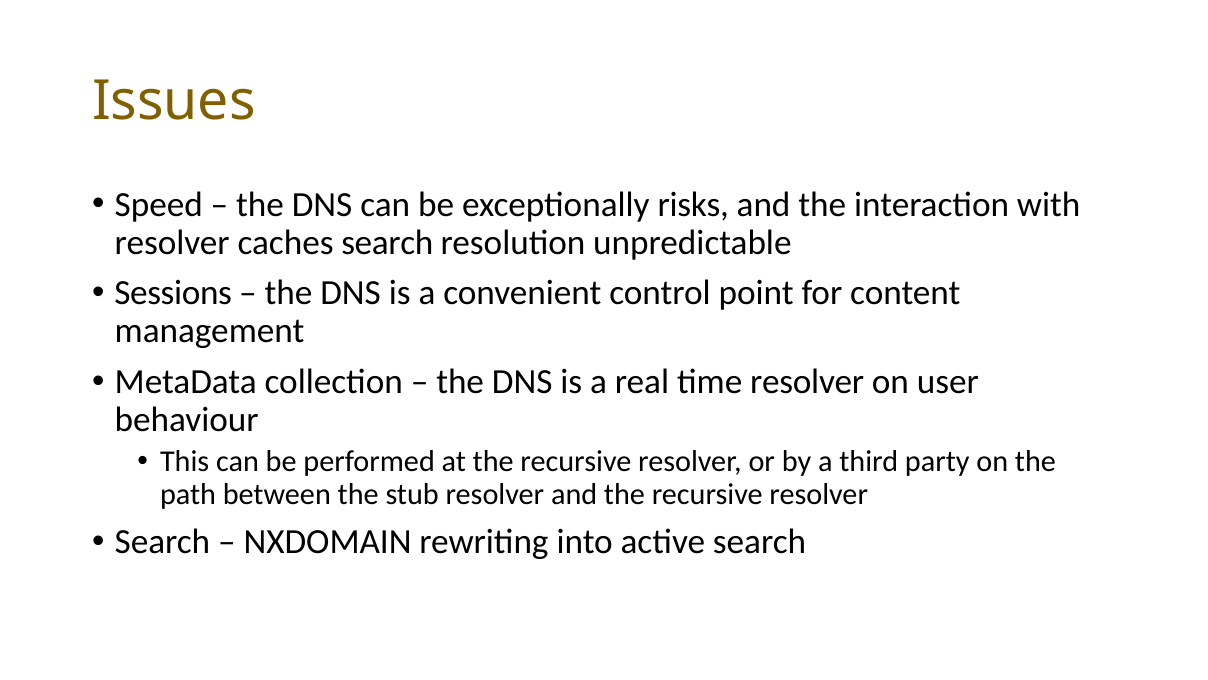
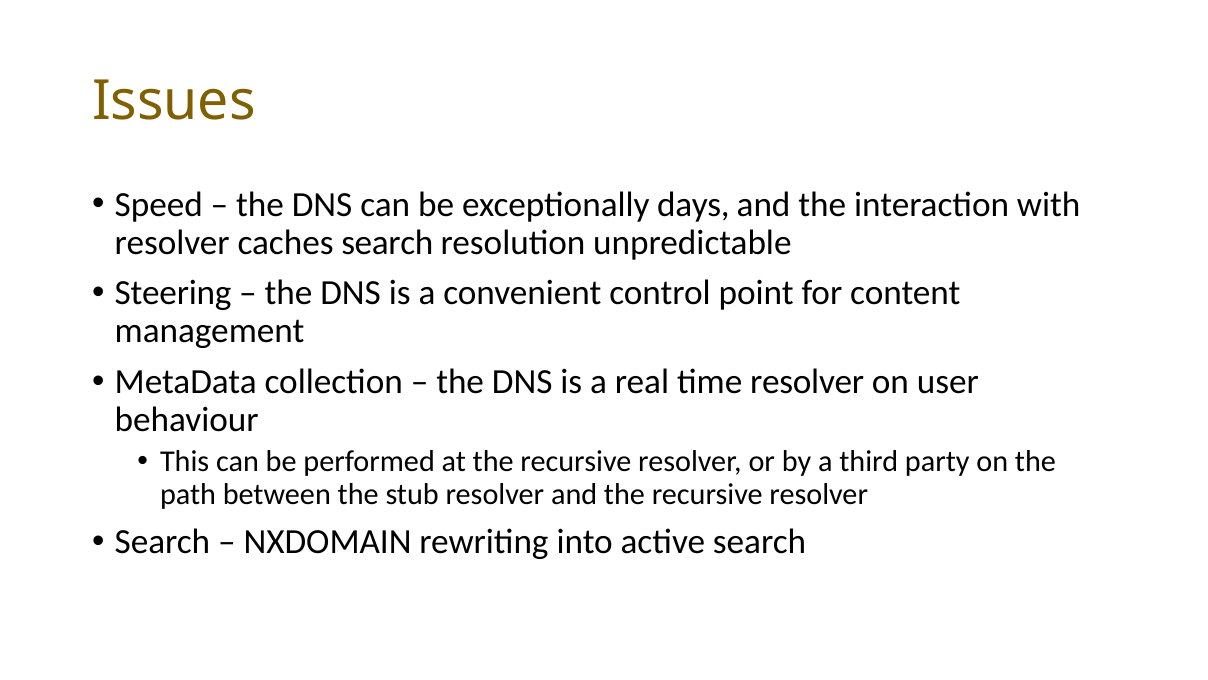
risks: risks -> days
Sessions: Sessions -> Steering
